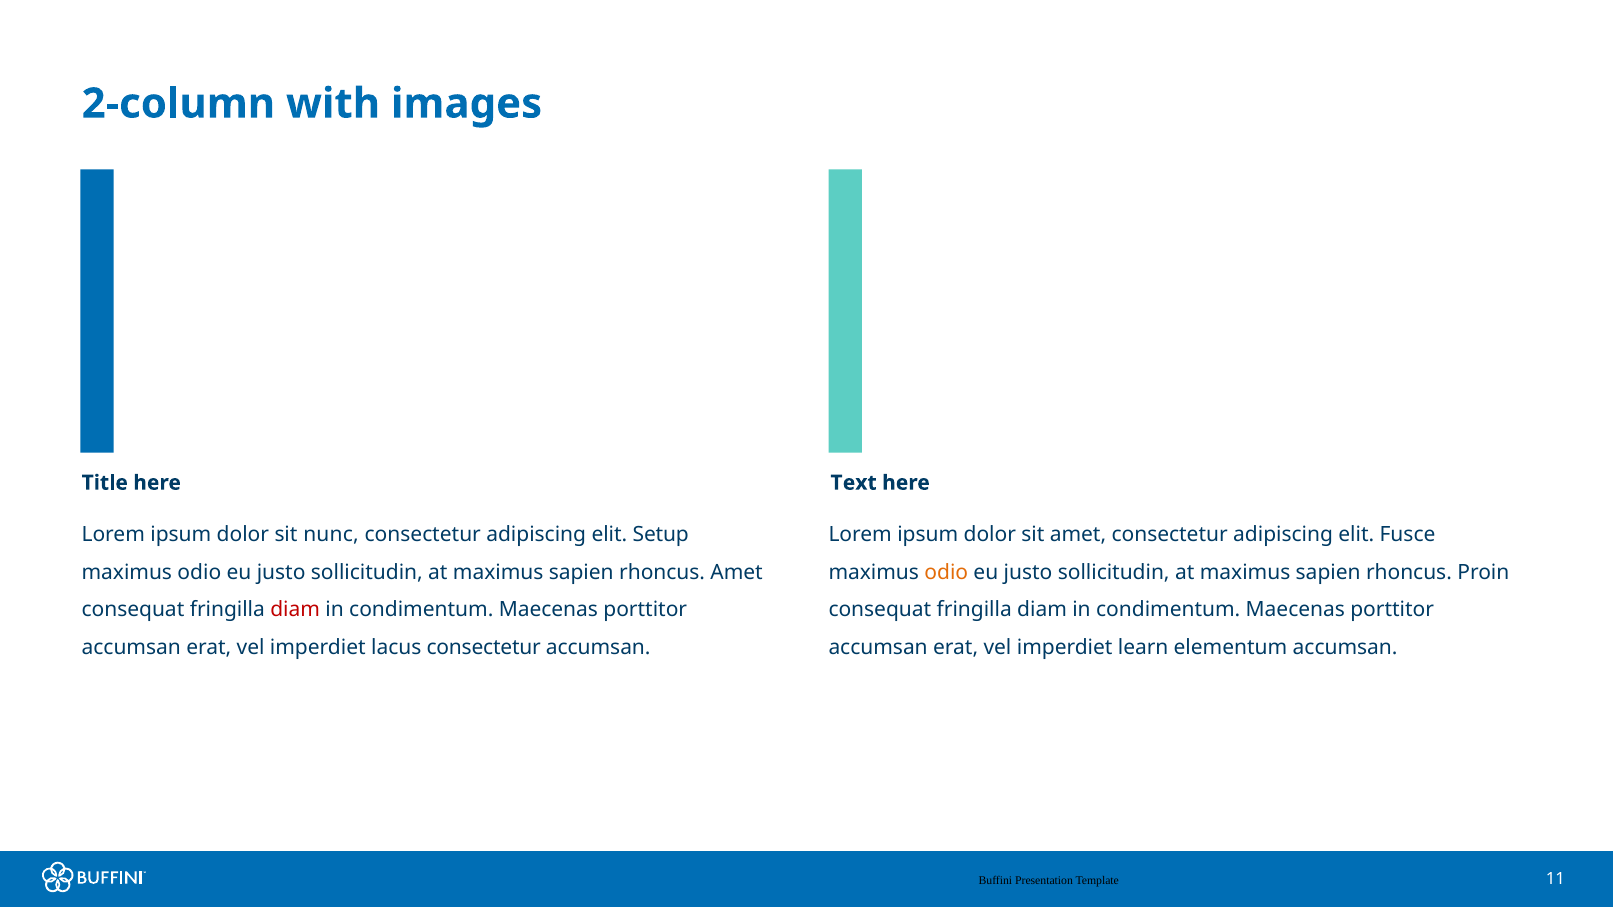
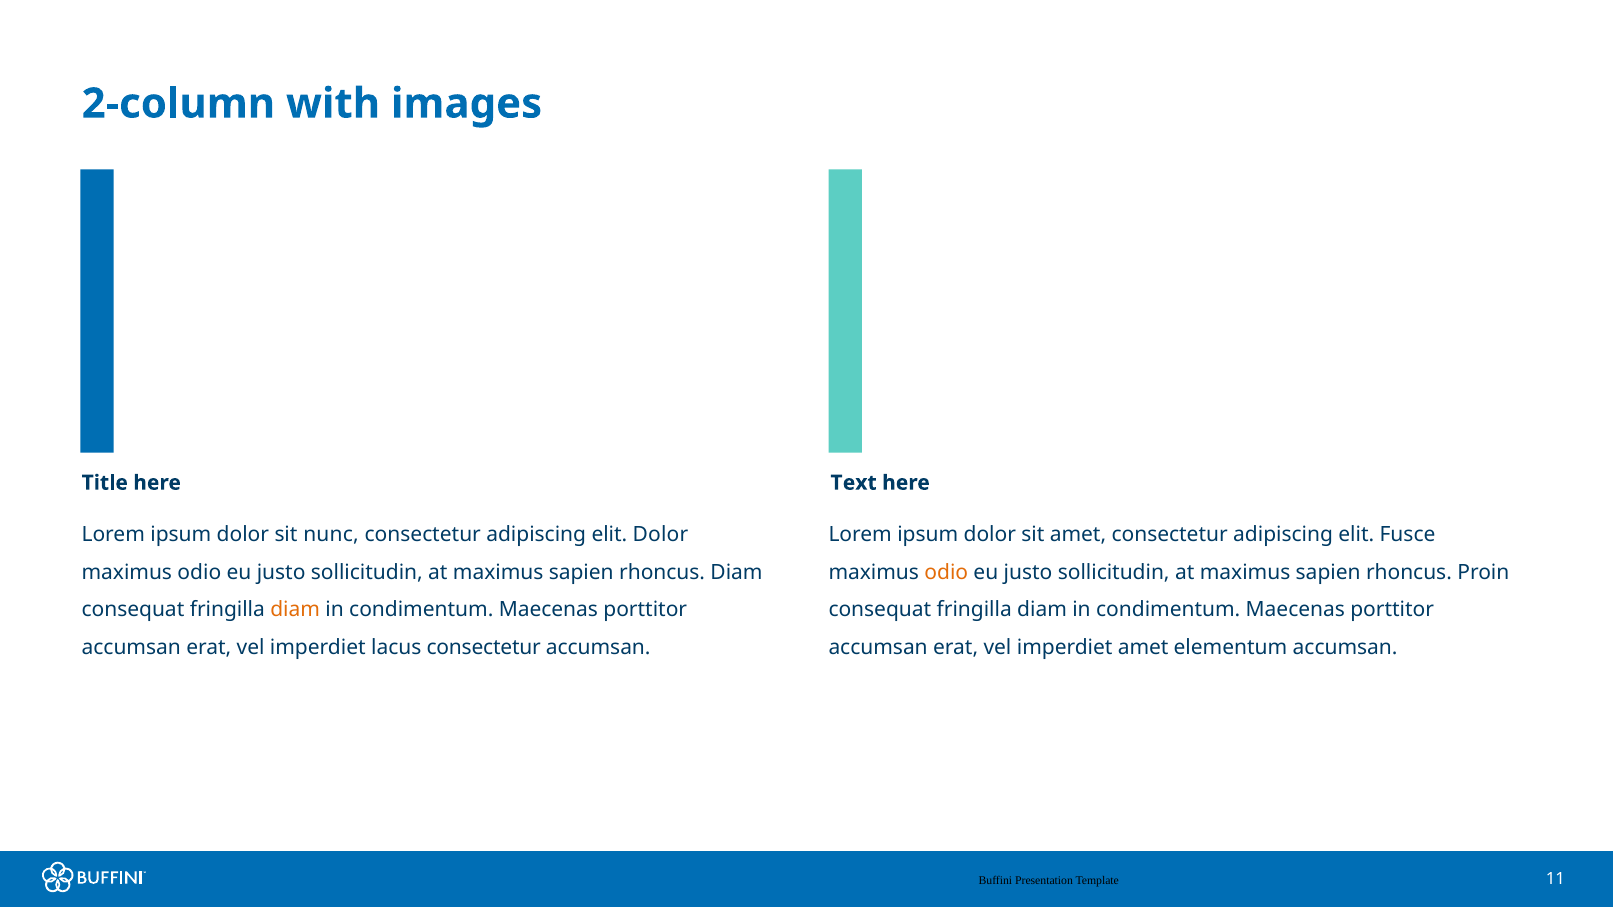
elit Setup: Setup -> Dolor
rhoncus Amet: Amet -> Diam
diam at (295, 610) colour: red -> orange
imperdiet learn: learn -> amet
